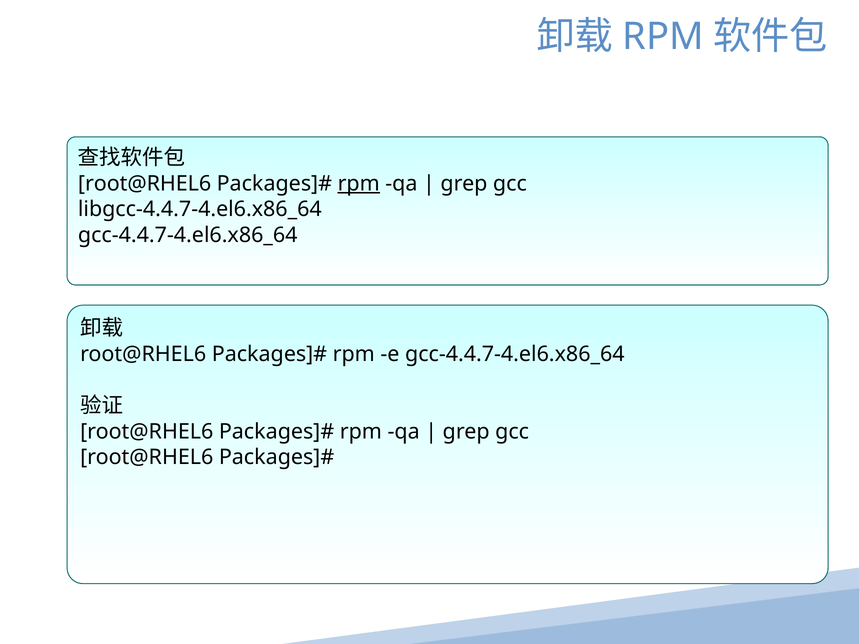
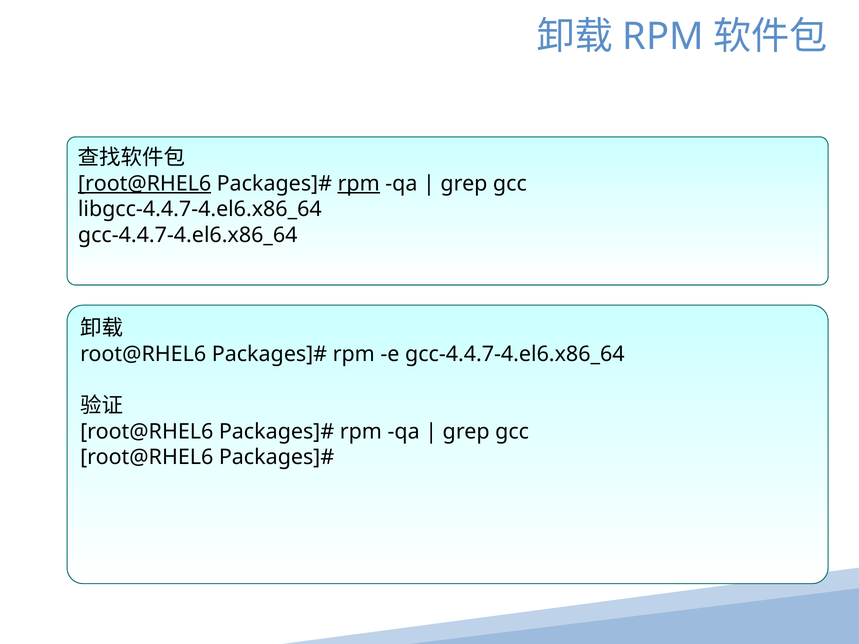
root@RHEL6 at (145, 184) underline: none -> present
